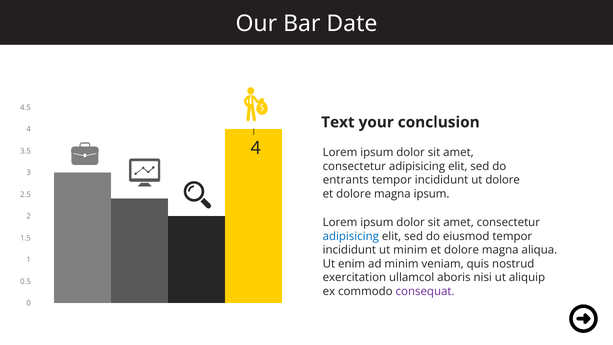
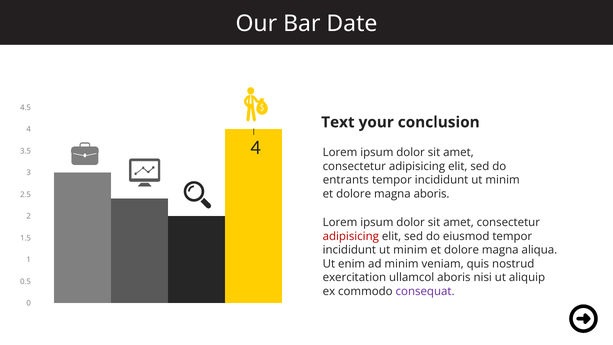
dolore at (503, 180): dolore -> minim
magna ipsum: ipsum -> aboris
adipisicing at (351, 236) colour: blue -> red
